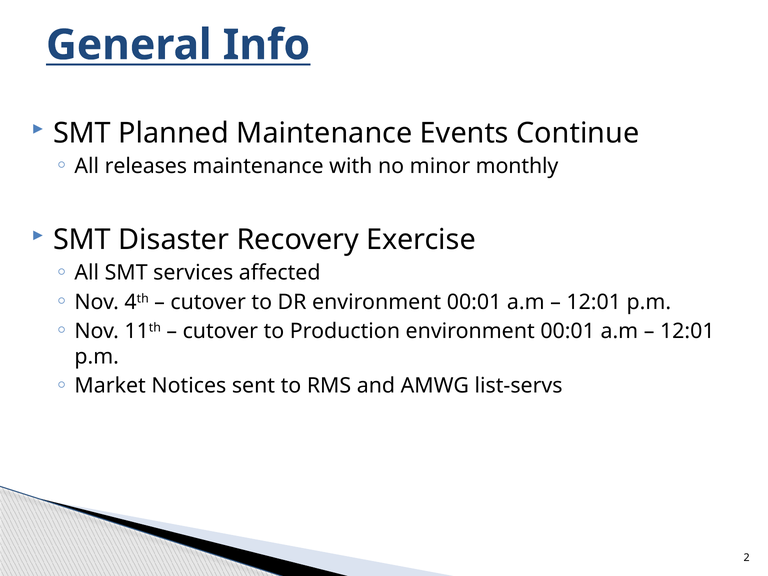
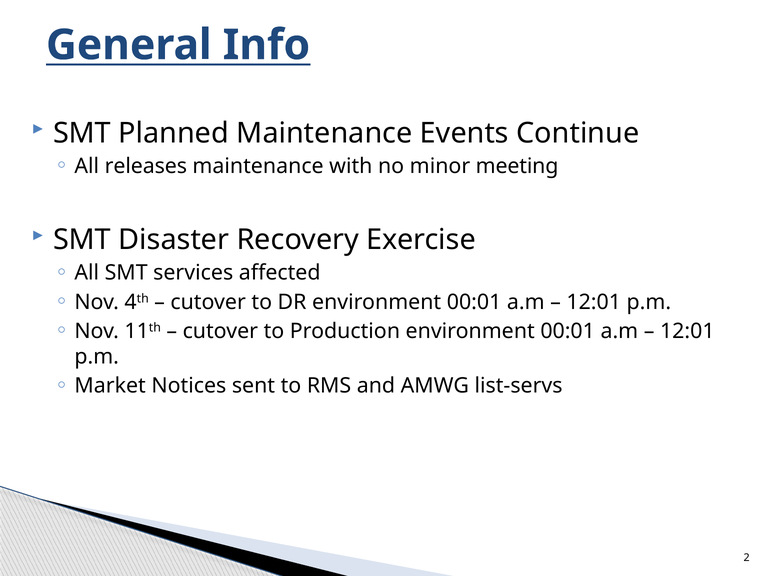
monthly: monthly -> meeting
